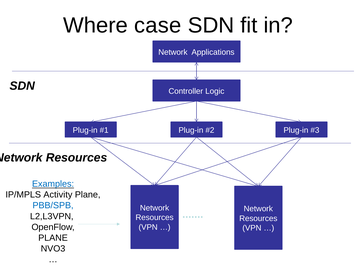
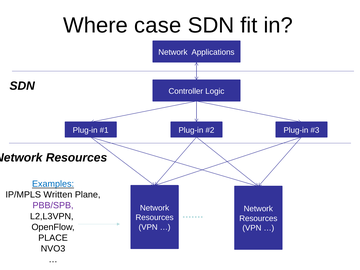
Activity: Activity -> Written
PBB/SPB colour: blue -> purple
PLANE at (53, 238): PLANE -> PLACE
